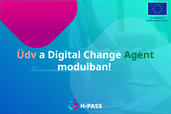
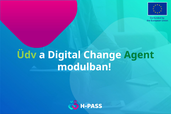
Üdv colour: pink -> light green
